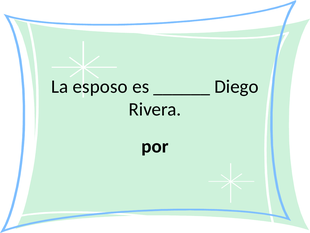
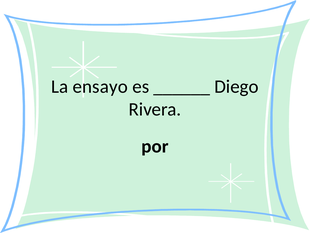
esposo: esposo -> ensayo
